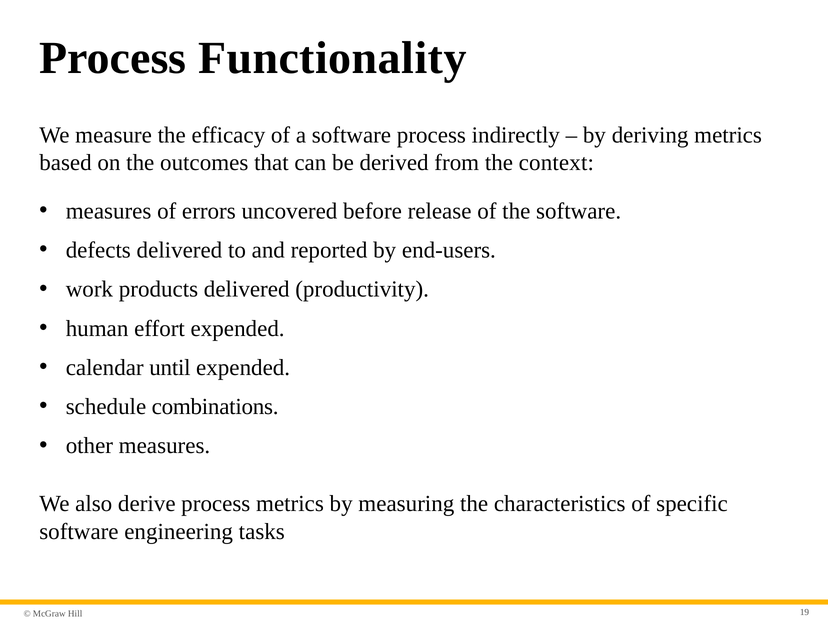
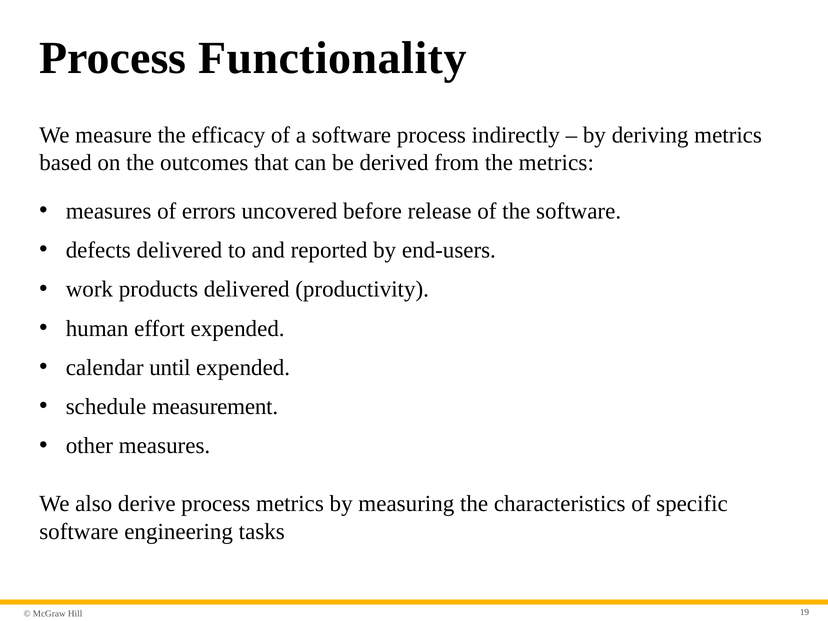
the context: context -> metrics
combinations: combinations -> measurement
